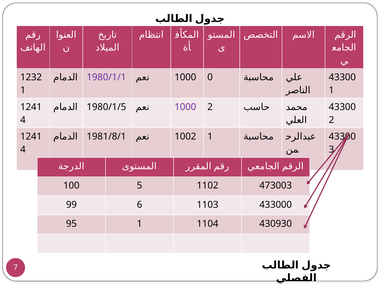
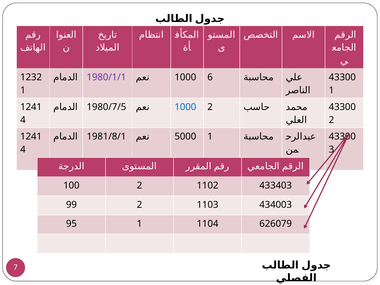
0: 0 -> 6
1980/1/5: 1980/1/5 -> 1980/7/5
1000 at (185, 107) colour: purple -> blue
1002: 1002 -> 5000
100 5: 5 -> 2
473003: 473003 -> 433403
99 6: 6 -> 2
433000: 433000 -> 434003
430930: 430930 -> 626079
